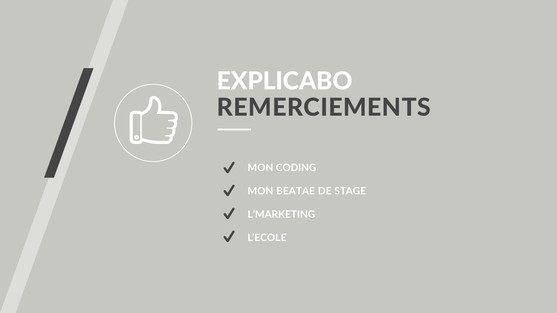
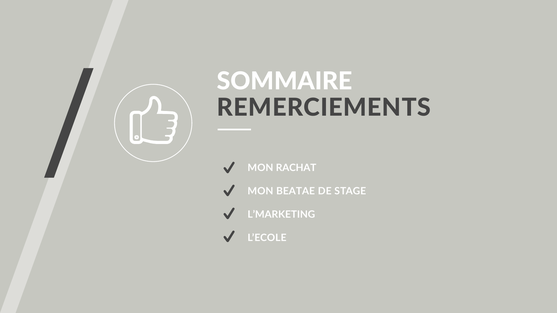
EXPLICABO: EXPLICABO -> SOMMAIRE
CODING: CODING -> RACHAT
